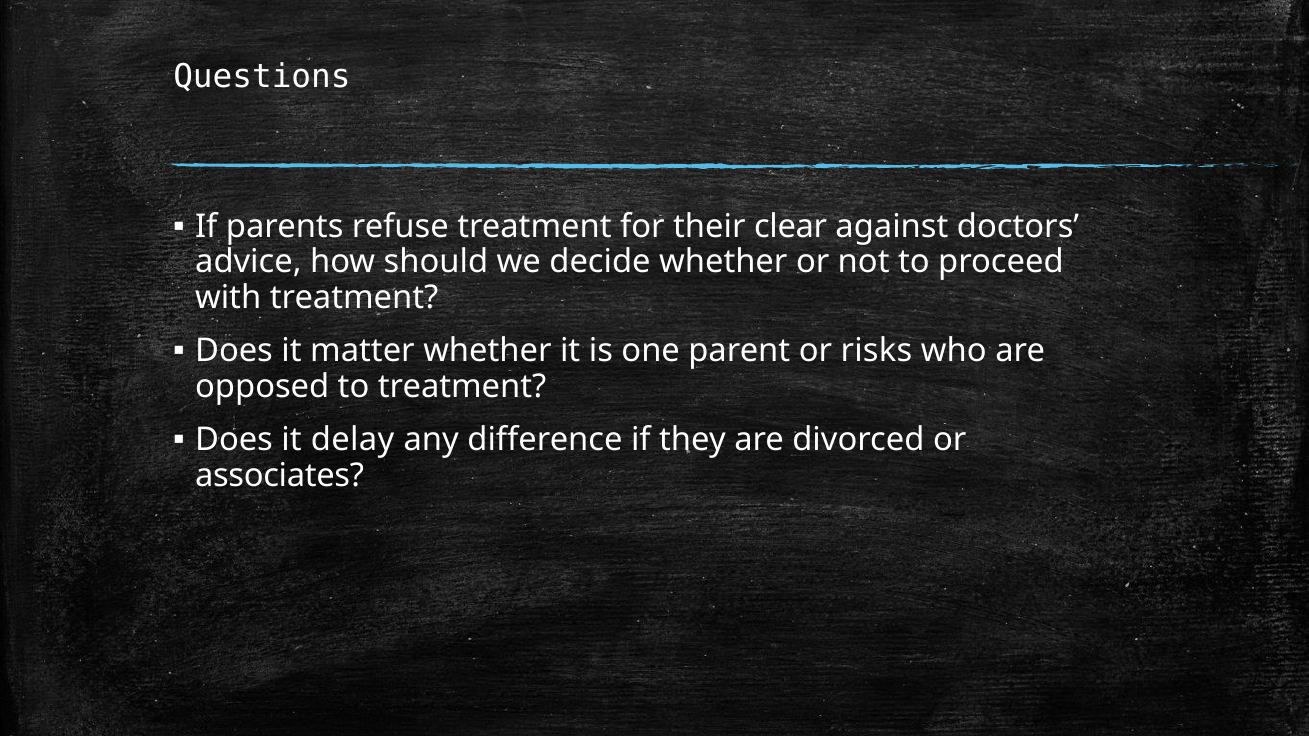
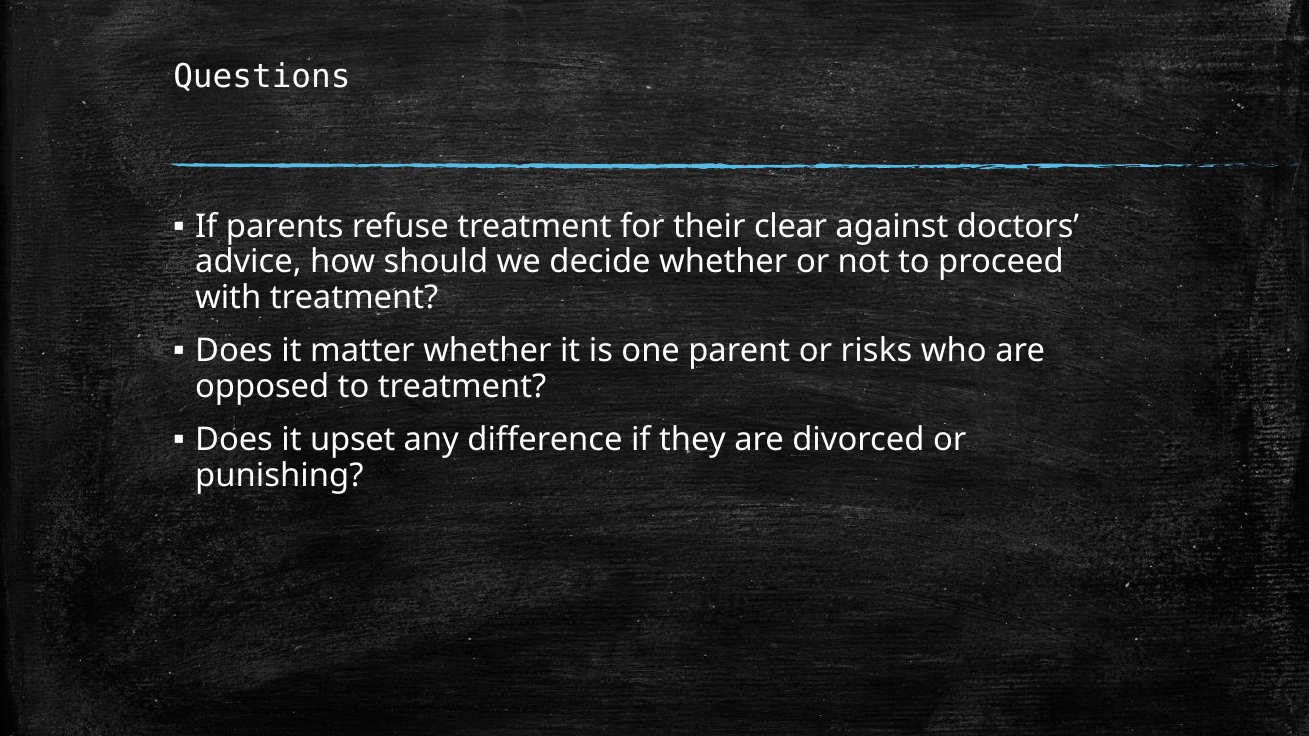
delay: delay -> upset
associates: associates -> punishing
